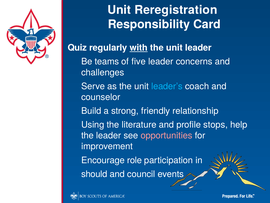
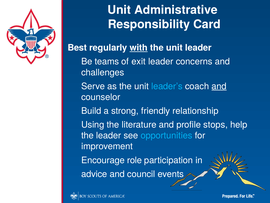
Reregistration: Reregistration -> Administrative
Quiz: Quiz -> Best
five: five -> exit
and at (219, 86) underline: none -> present
opportunities colour: pink -> light blue
should: should -> advice
